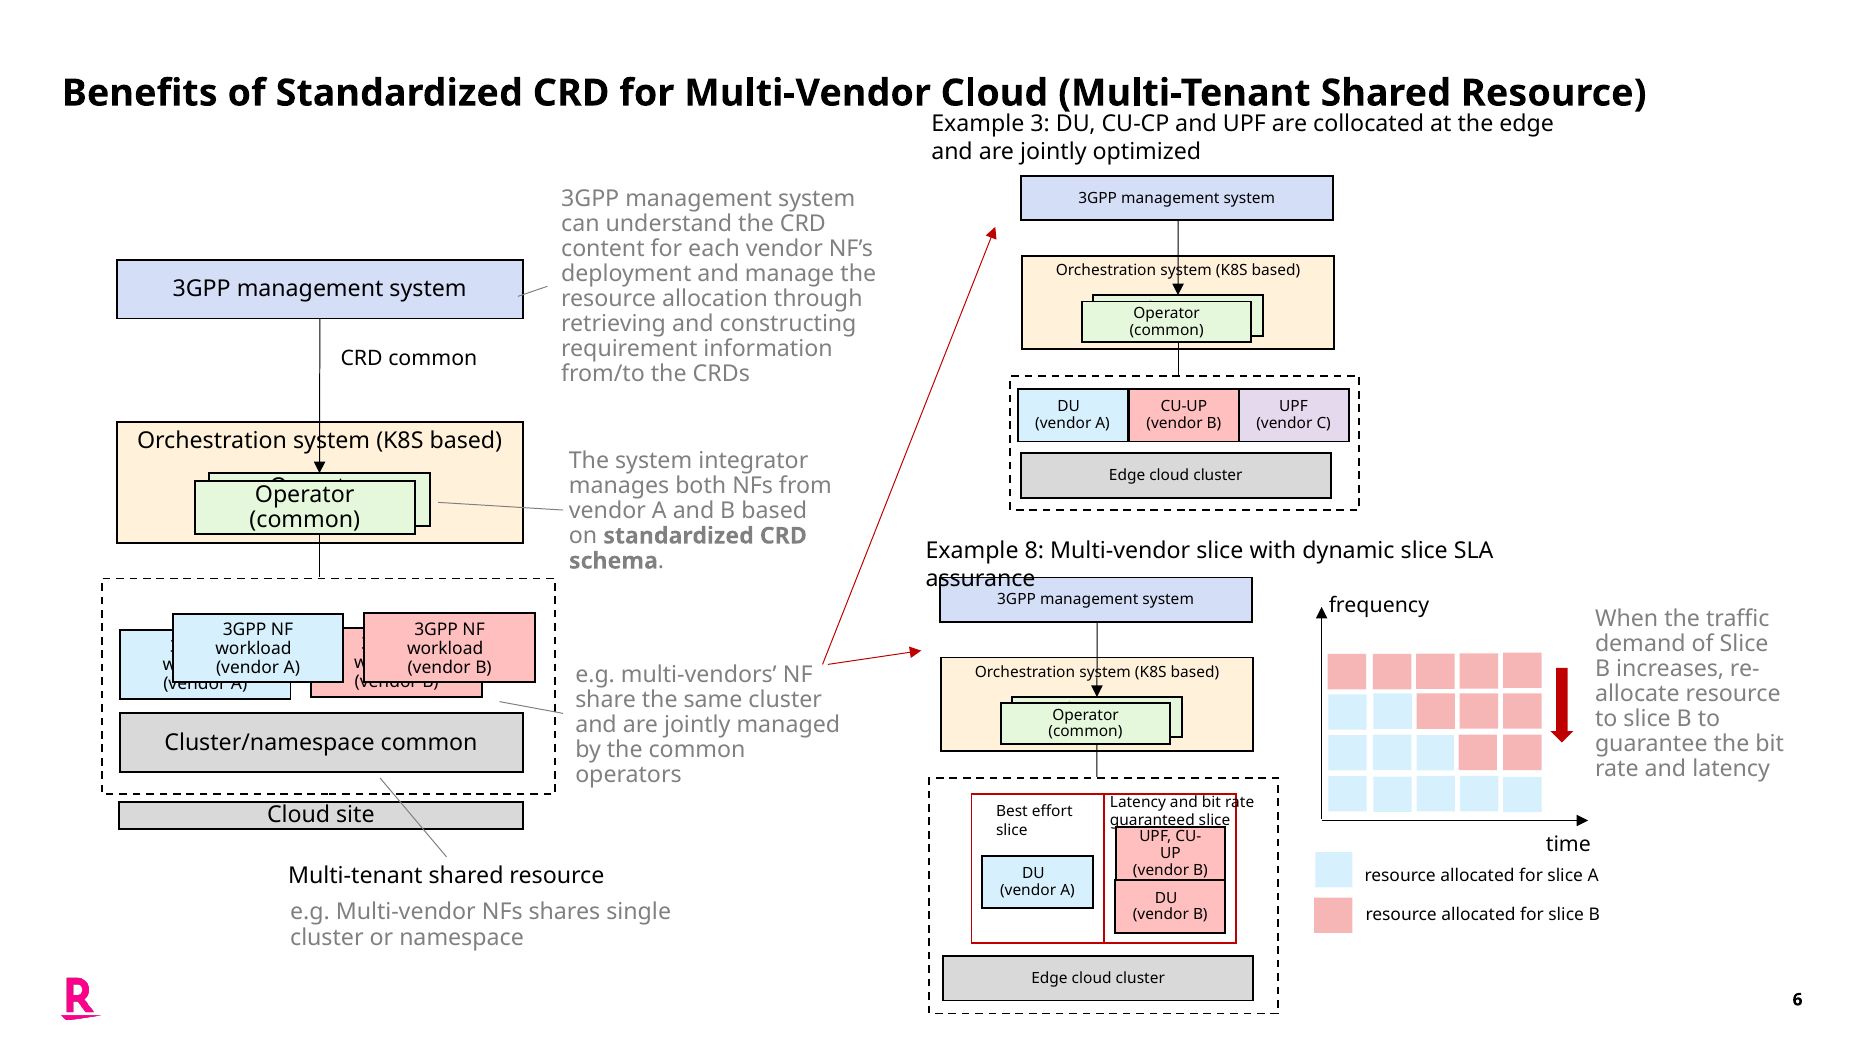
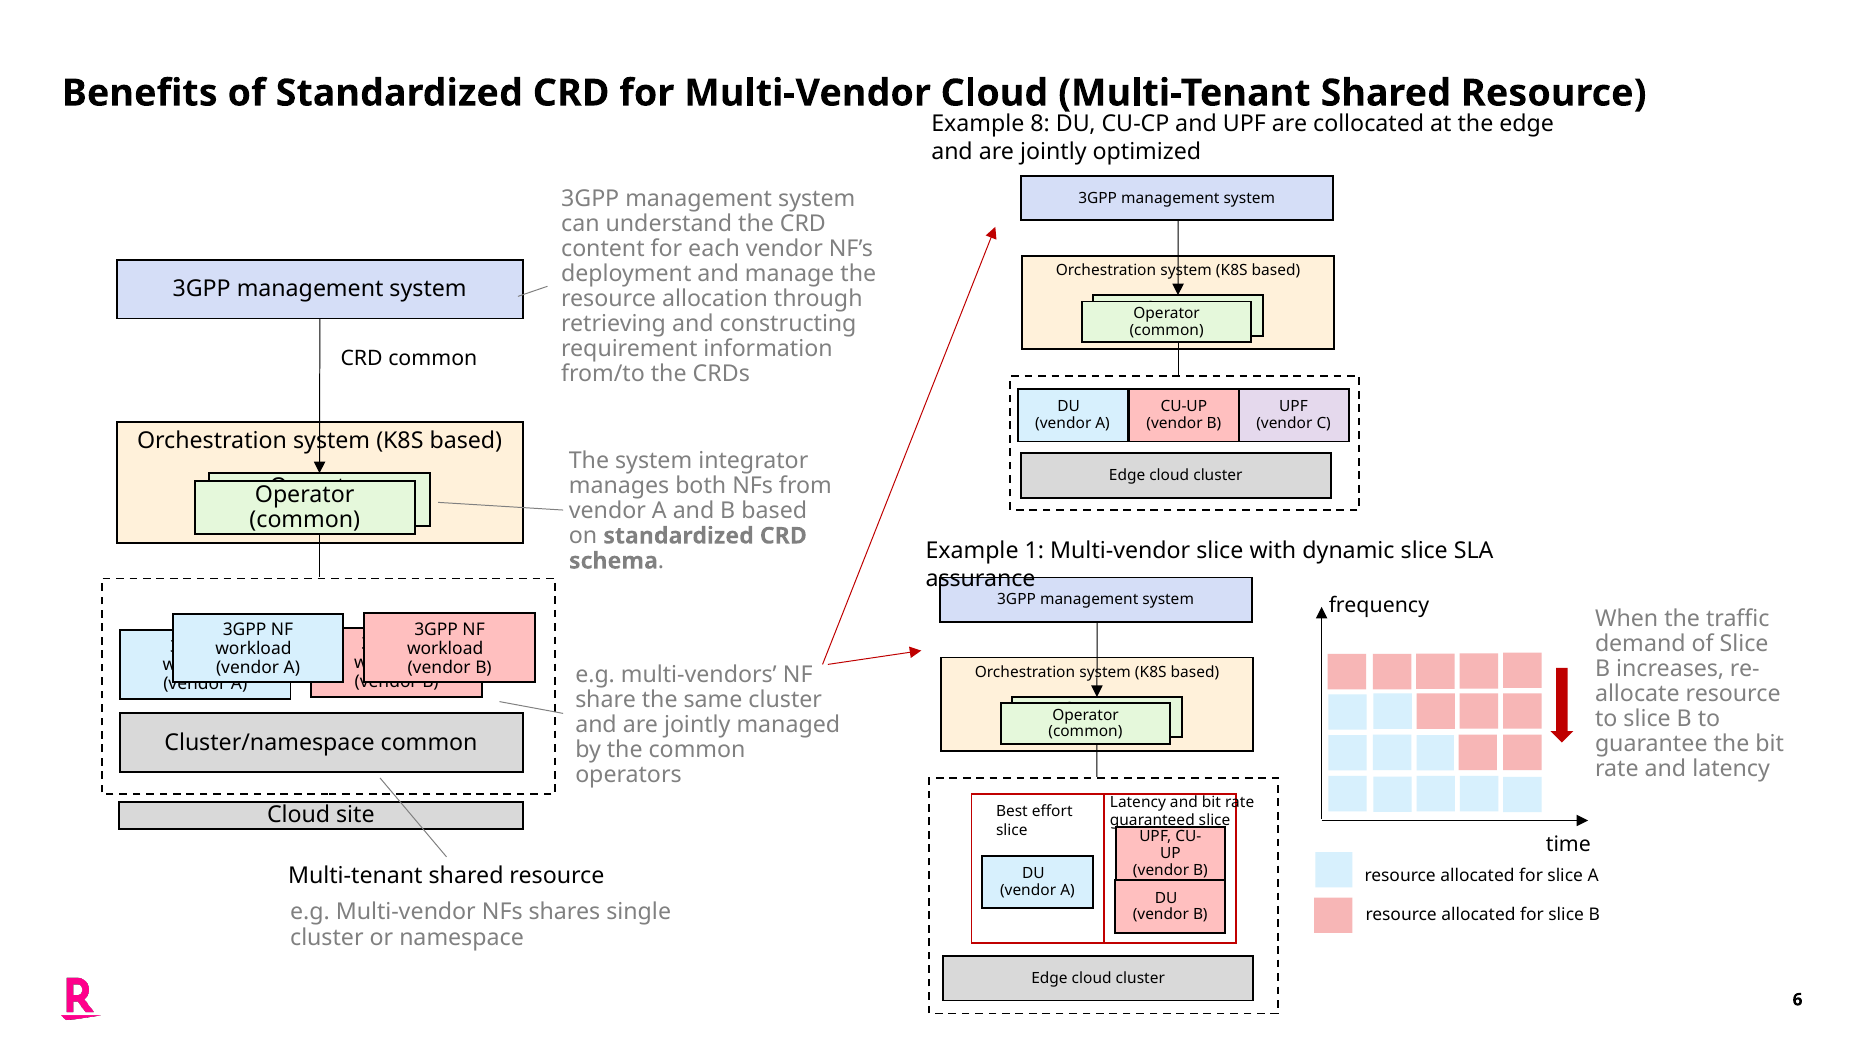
3: 3 -> 8
8: 8 -> 1
